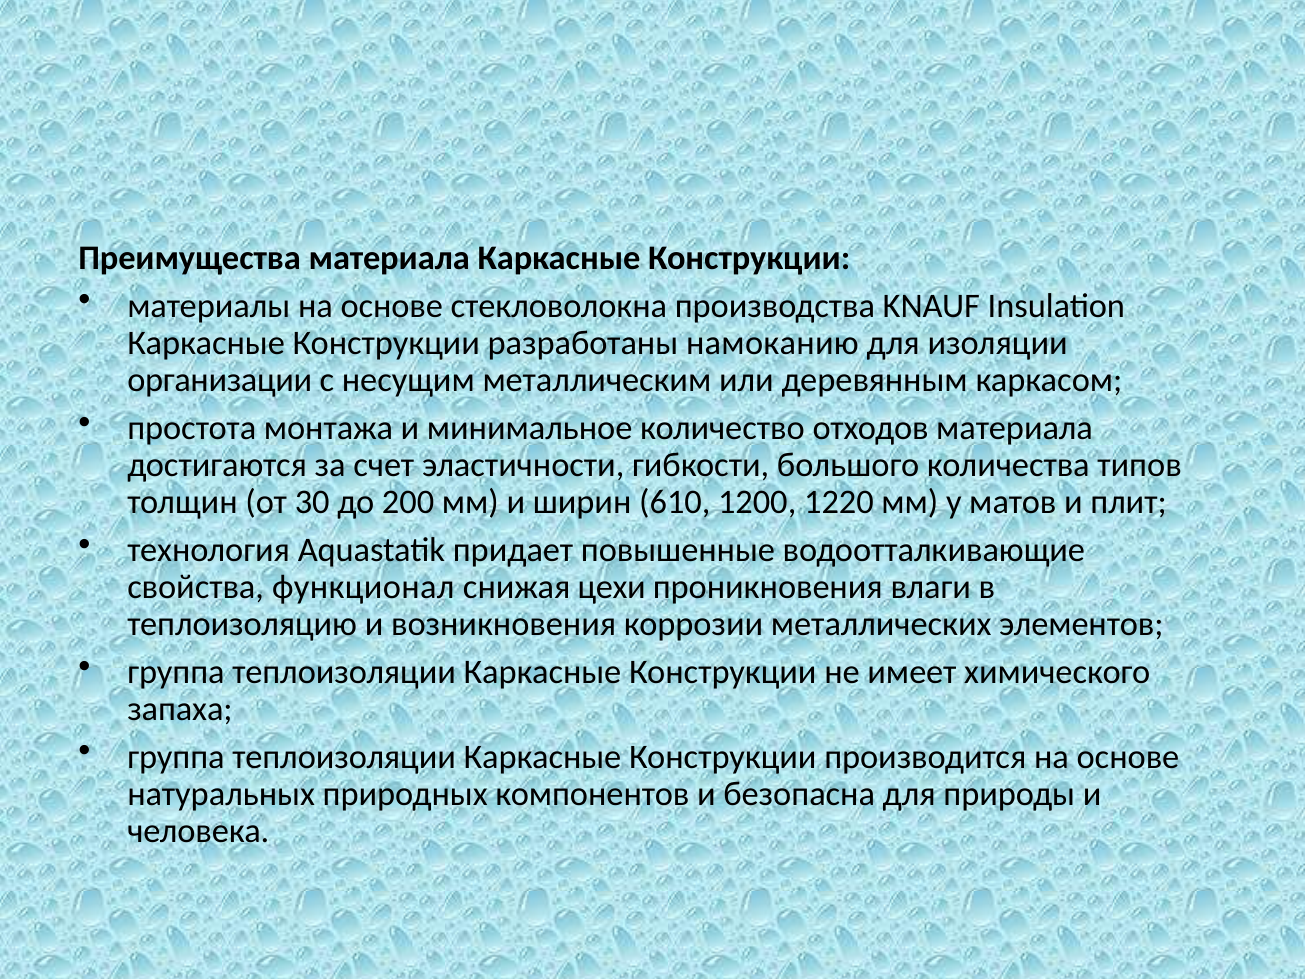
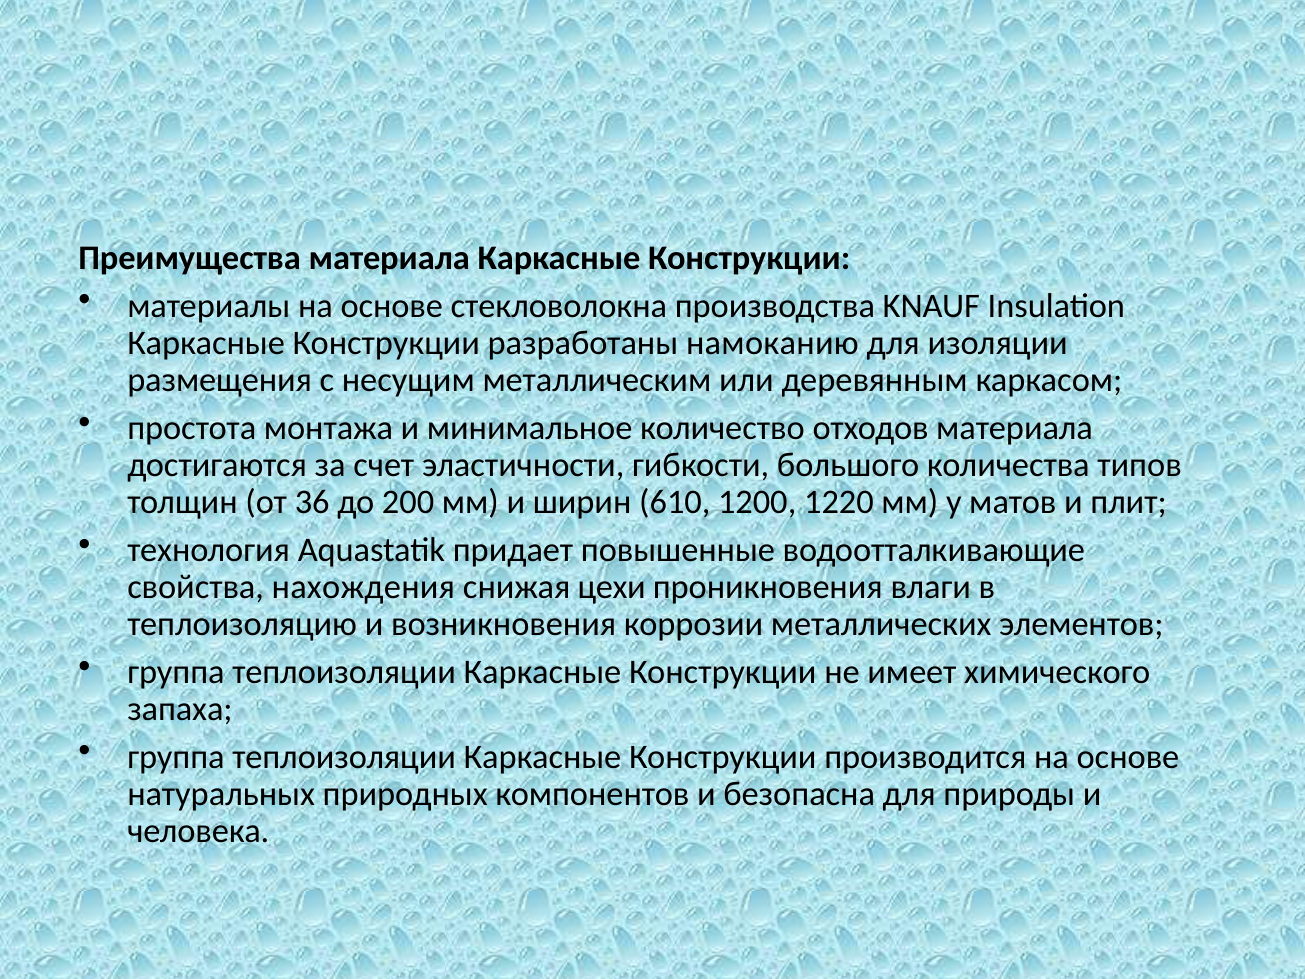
организации: организации -> размещения
30: 30 -> 36
функционал: функционал -> нахождения
